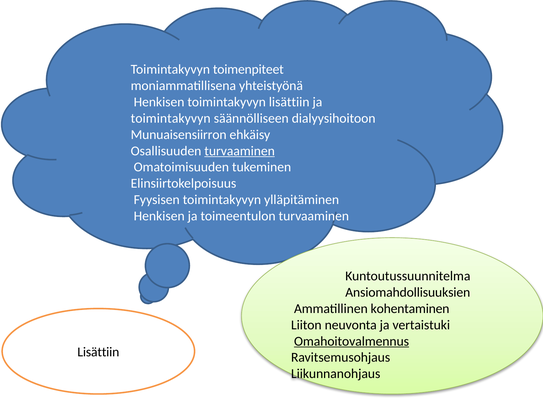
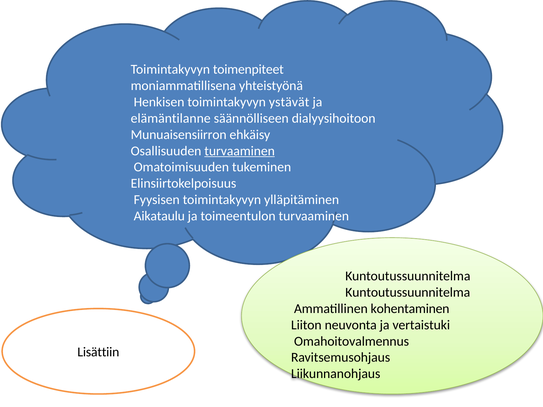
toimintakyvyn lisättiin: lisättiin -> ystävät
toimintakyvyn at (171, 118): toimintakyvyn -> elämäntilanne
Henkisen at (159, 216): Henkisen -> Aikataulu
Ansiomahdollisuuksien at (408, 293): Ansiomahdollisuuksien -> Kuntoutussuunnitelma
Omahoitovalmennus underline: present -> none
